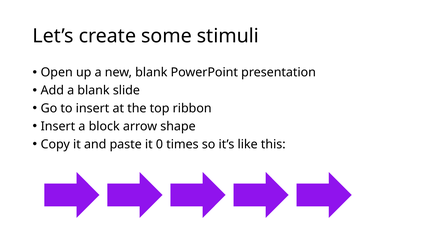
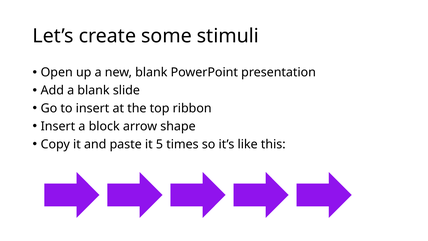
0: 0 -> 5
